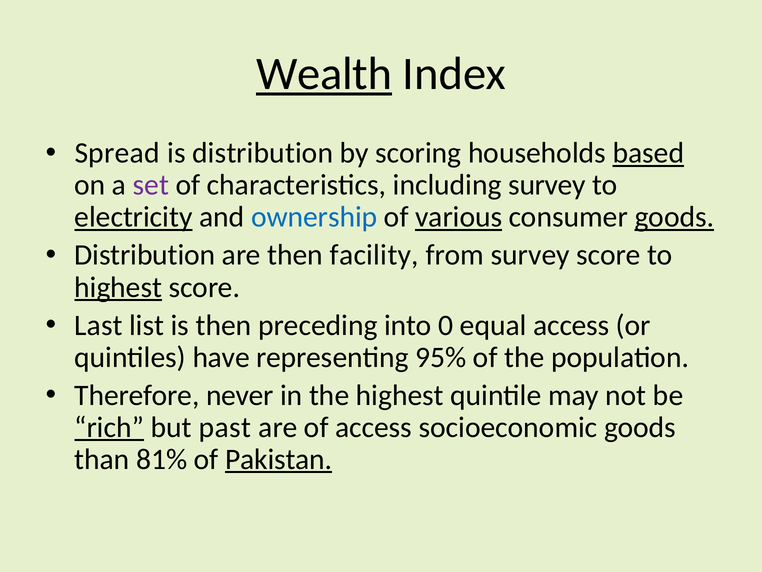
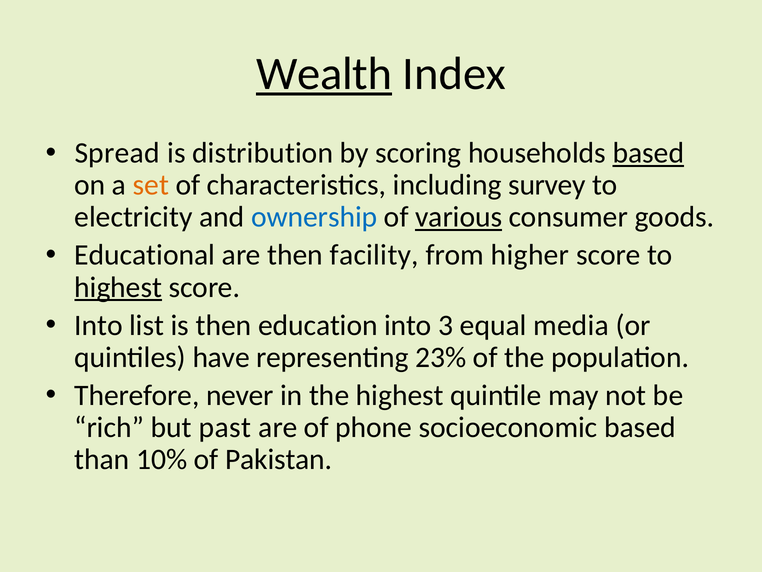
set colour: purple -> orange
electricity underline: present -> none
goods at (674, 217) underline: present -> none
Distribution at (145, 255): Distribution -> Educational
from survey: survey -> higher
Last at (98, 325): Last -> Into
preceding: preceding -> education
0: 0 -> 3
equal access: access -> media
95%: 95% -> 23%
rich underline: present -> none
of access: access -> phone
socioeconomic goods: goods -> based
81%: 81% -> 10%
Pakistan underline: present -> none
